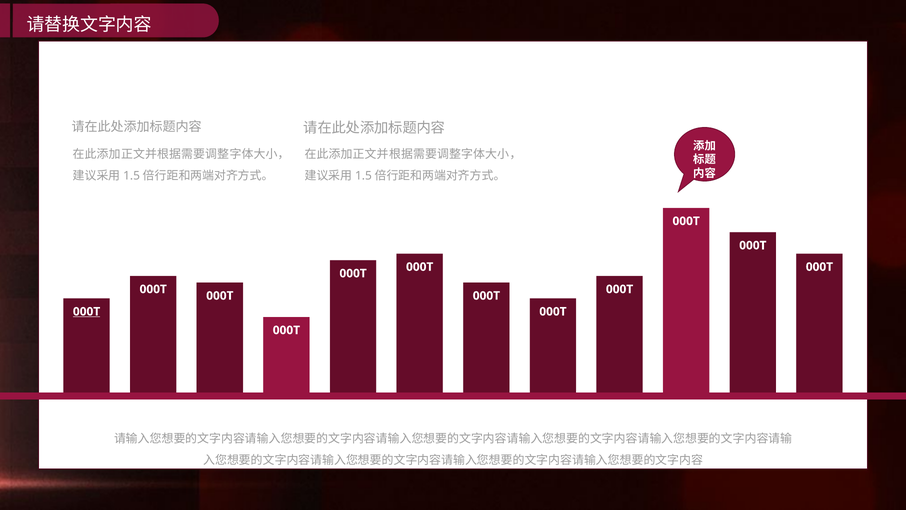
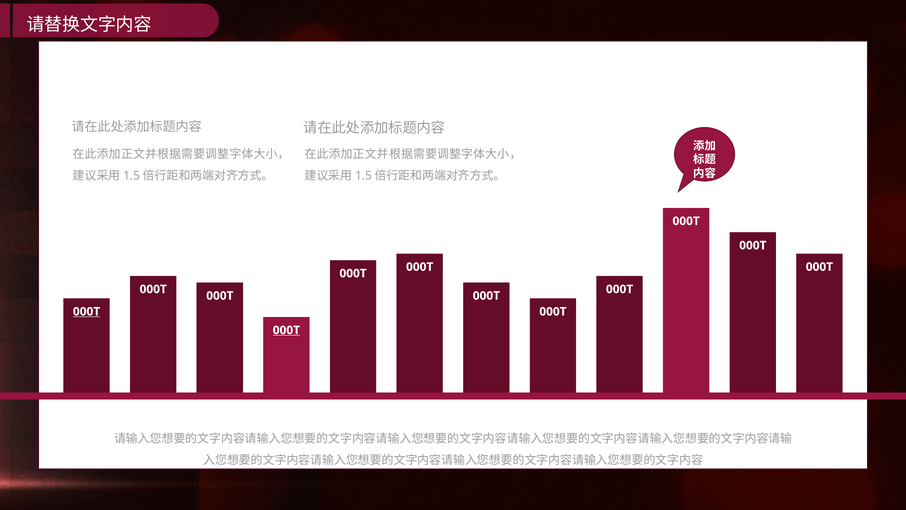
000T at (286, 330) underline: none -> present
